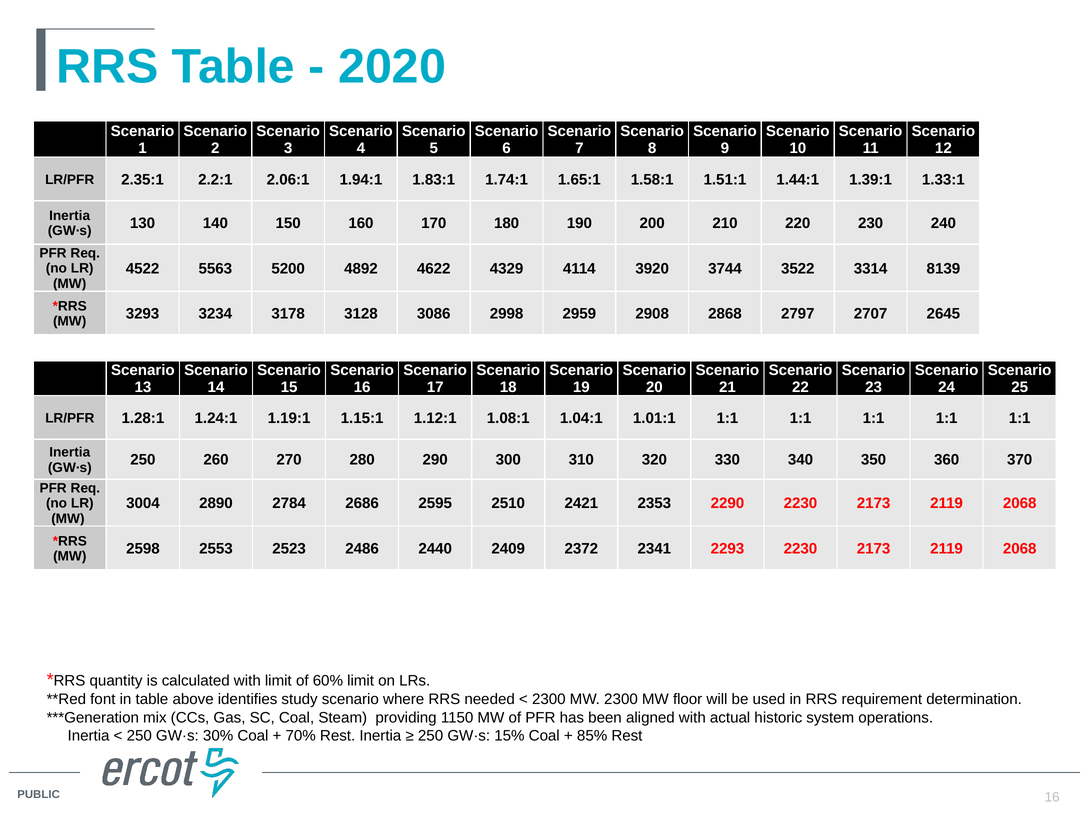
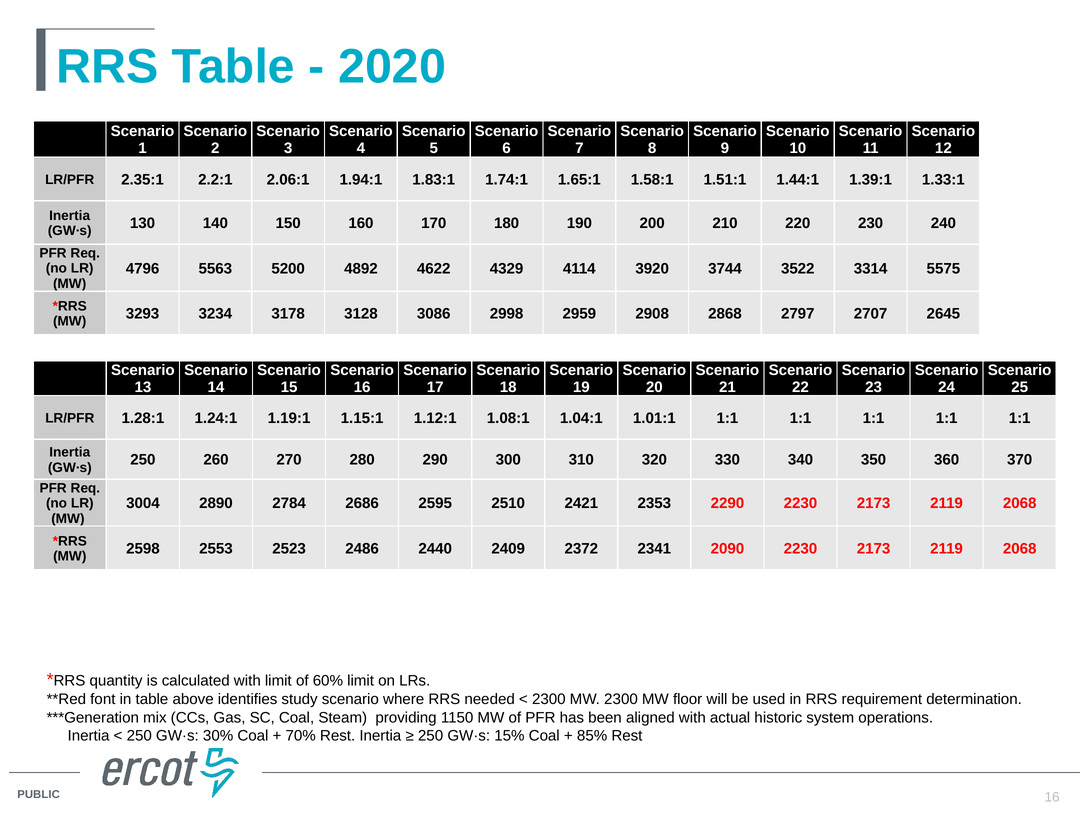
4522: 4522 -> 4796
8139: 8139 -> 5575
2293: 2293 -> 2090
